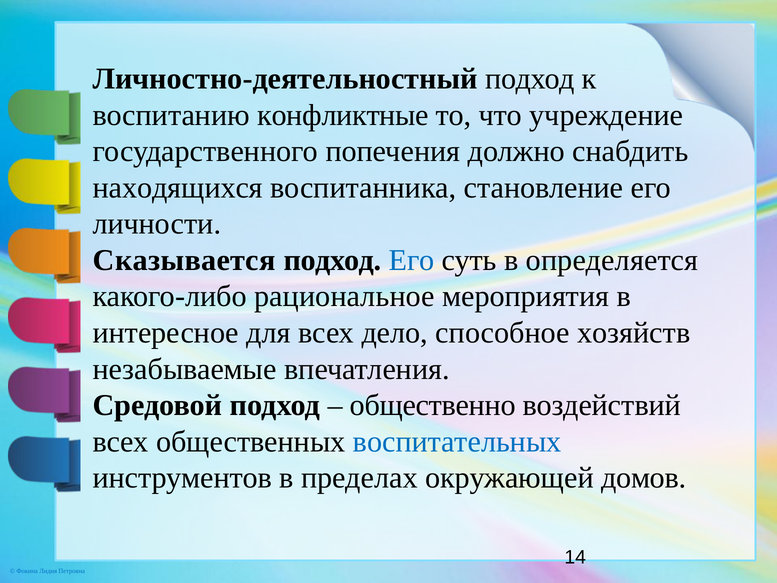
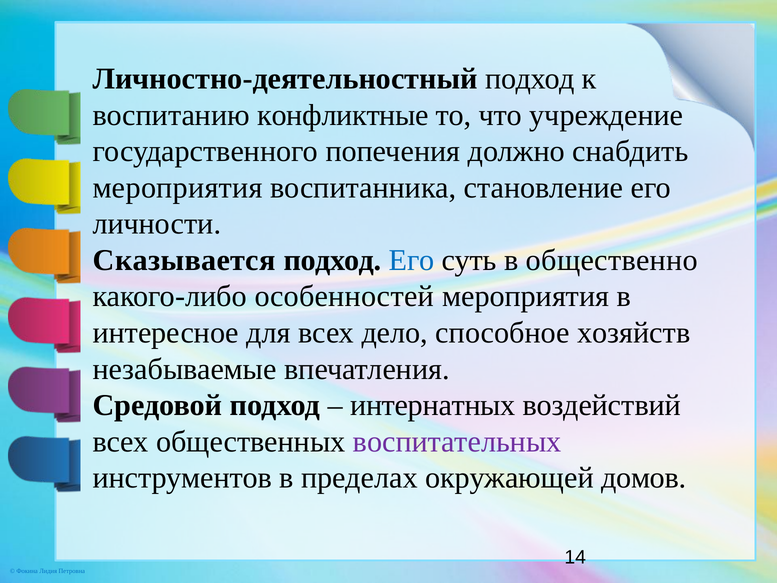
находящихся at (178, 188): находящихся -> мероприятия
определяется: определяется -> общественно
рациональное: рациональное -> особенностей
общественно: общественно -> интернатных
воспитательных colour: blue -> purple
